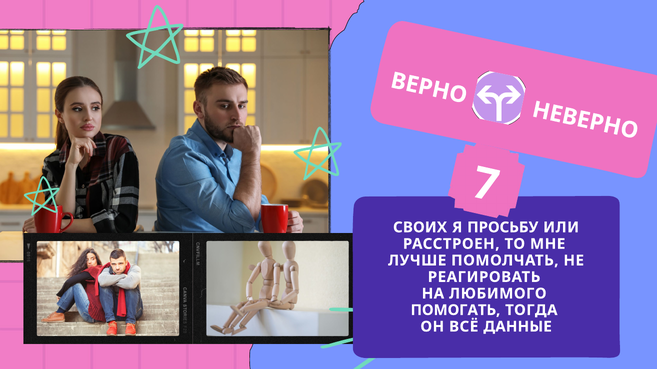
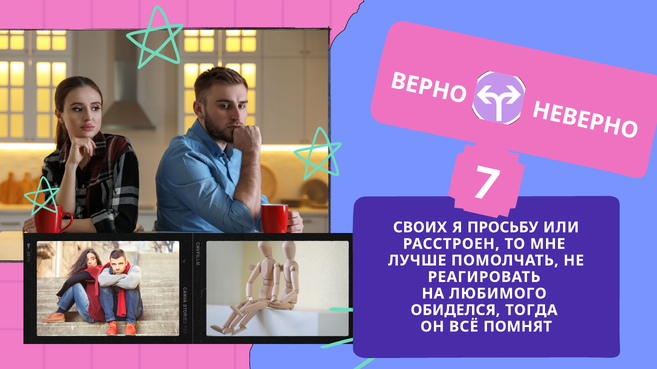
ПОМОГАТЬ: ПОМОГАТЬ -> ОБИДЕЛСЯ
ДАННЫЕ: ДАННЫЕ -> ПОМНЯТ
